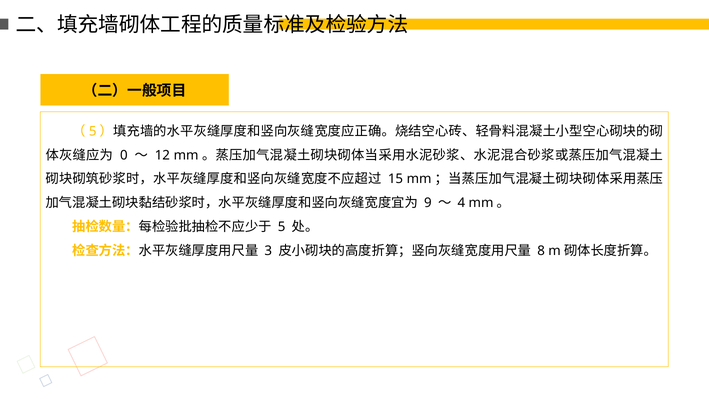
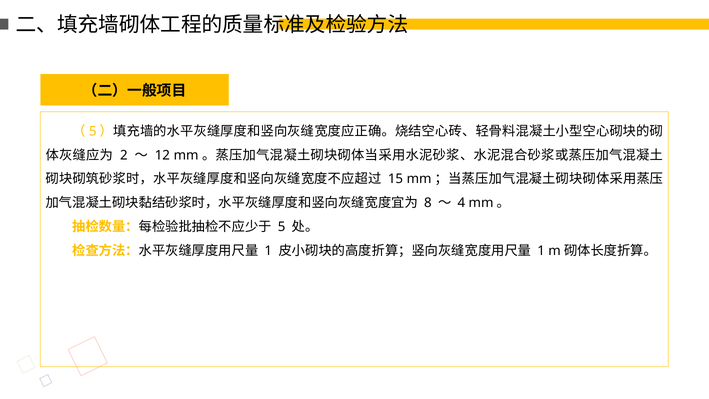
0: 0 -> 2
9: 9 -> 8
3 at (268, 251): 3 -> 1
8 at (541, 251): 8 -> 1
